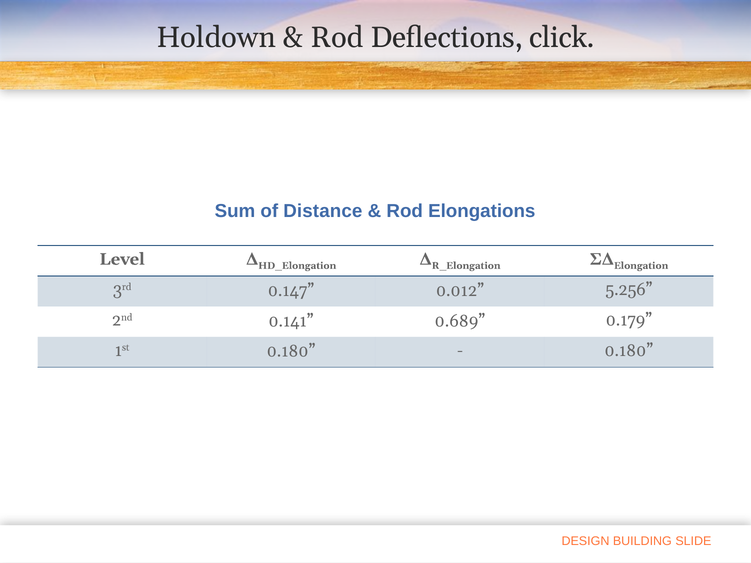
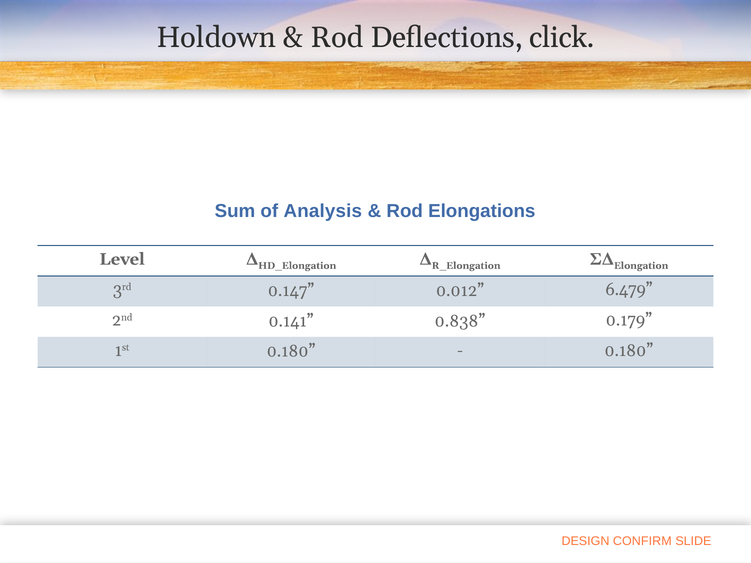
Distance: Distance -> Analysis
5.256: 5.256 -> 6.479
0.689: 0.689 -> 0.838
BUILDING: BUILDING -> CONFIRM
